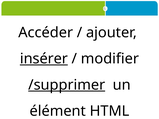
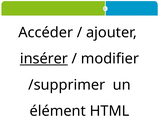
/supprimer underline: present -> none
